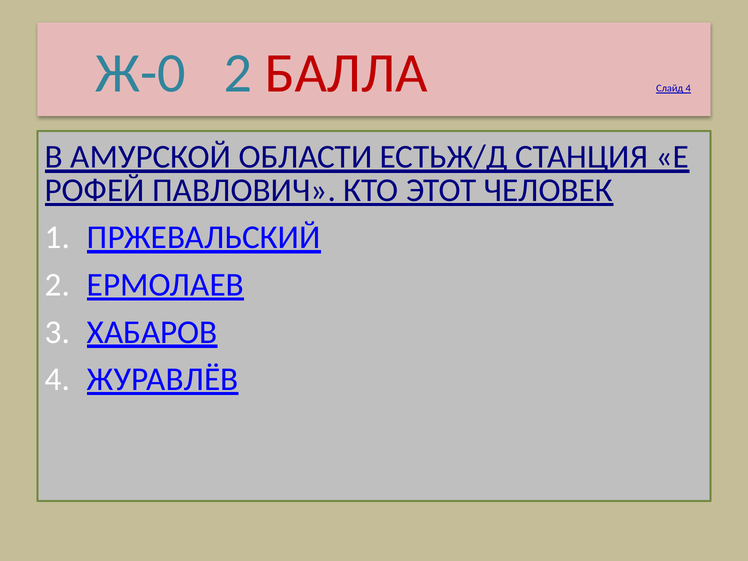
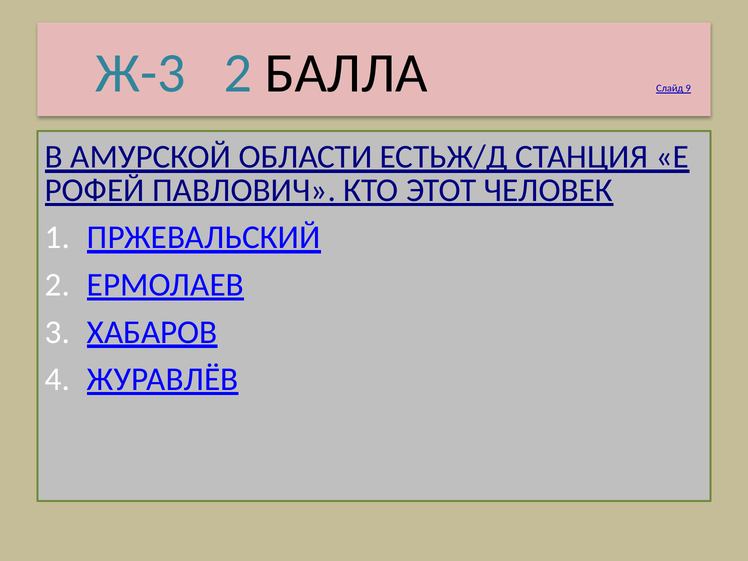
Ж-0: Ж-0 -> Ж-3
БАЛЛА colour: red -> black
Слайд 4: 4 -> 9
